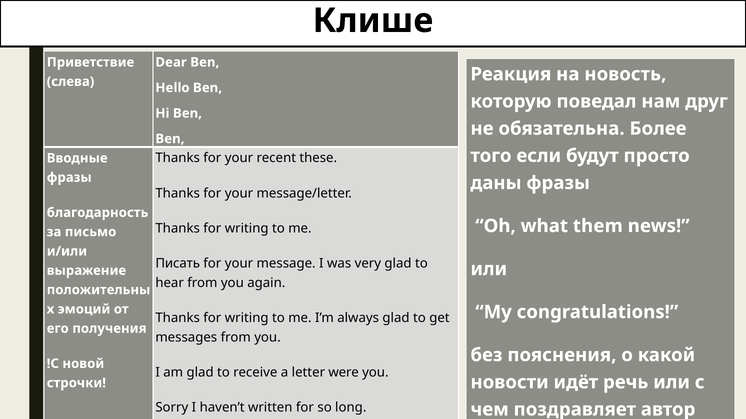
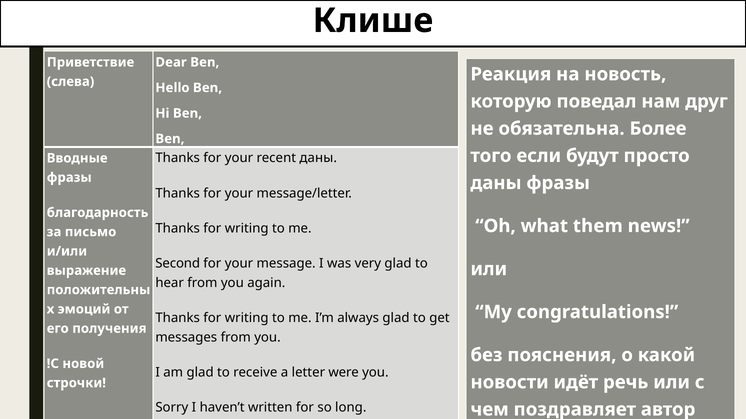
recent these: these -> даны
Писать: Писать -> Second
